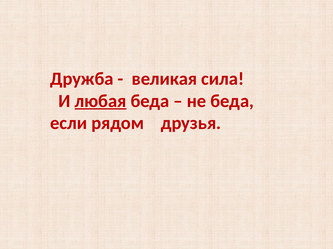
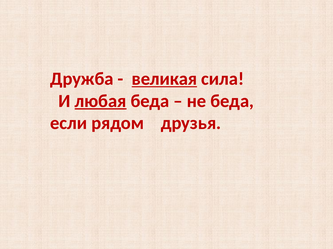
великая underline: none -> present
